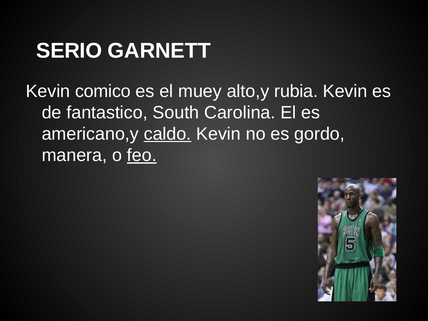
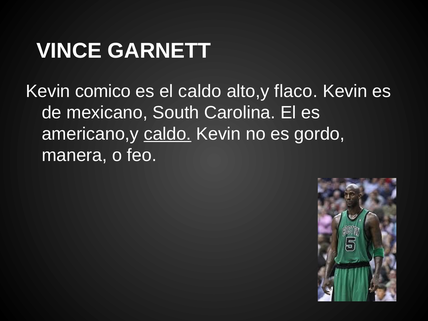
SERIO: SERIO -> VINCE
el muey: muey -> caldo
rubia: rubia -> flaco
fantastico: fantastico -> mexicano
feo underline: present -> none
